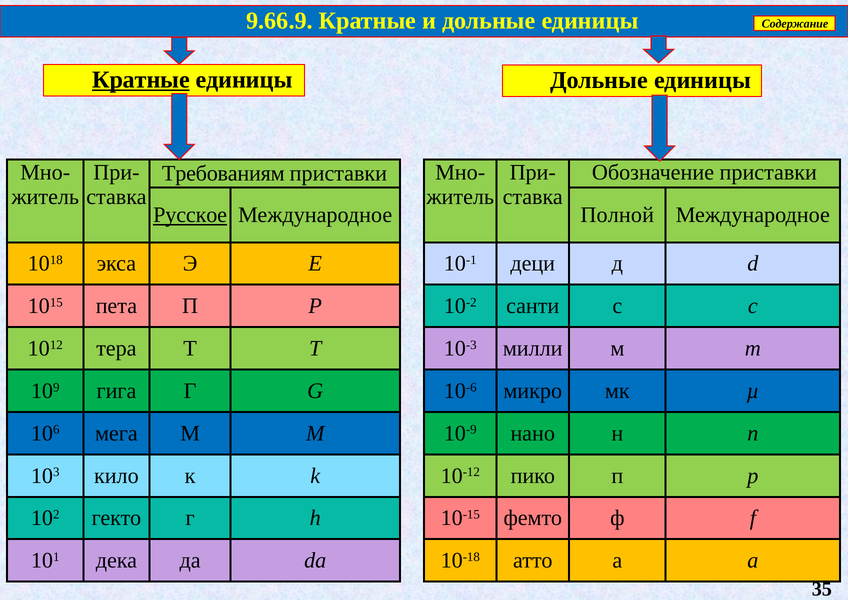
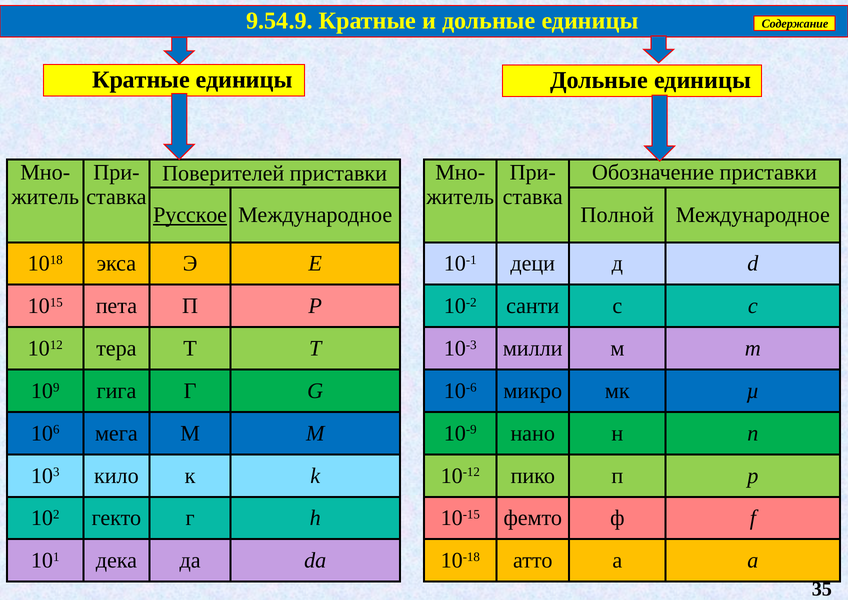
9.66.9: 9.66.9 -> 9.54.9
Кратные at (141, 80) underline: present -> none
Требованиям: Требованиям -> Поверителей
